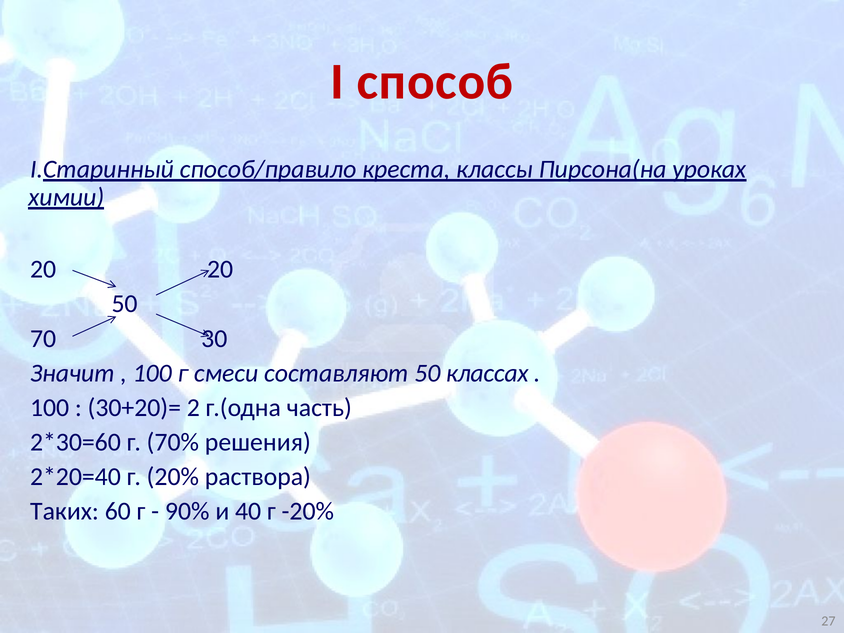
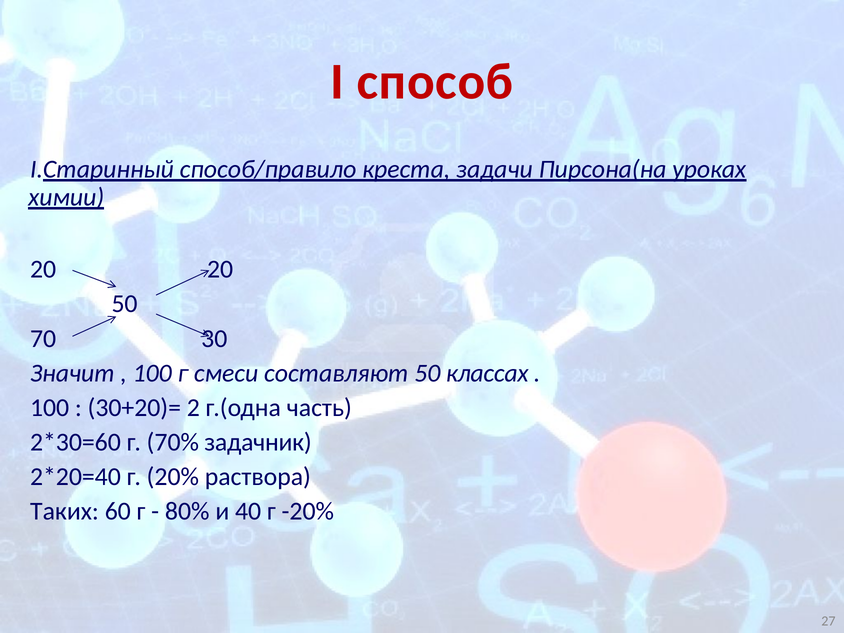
классы: классы -> задачи
решения: решения -> задачник
90%: 90% -> 80%
